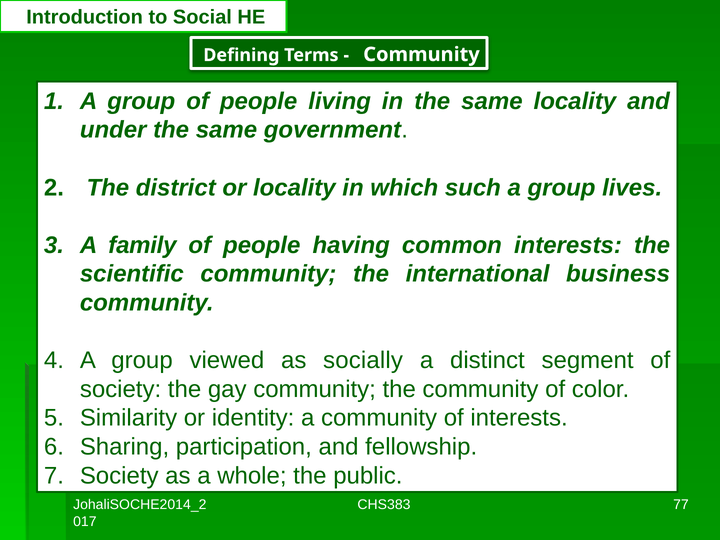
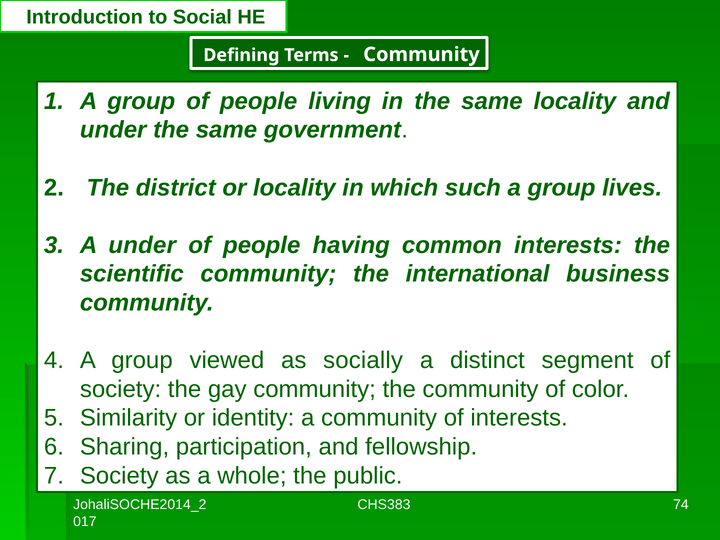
A family: family -> under
77: 77 -> 74
